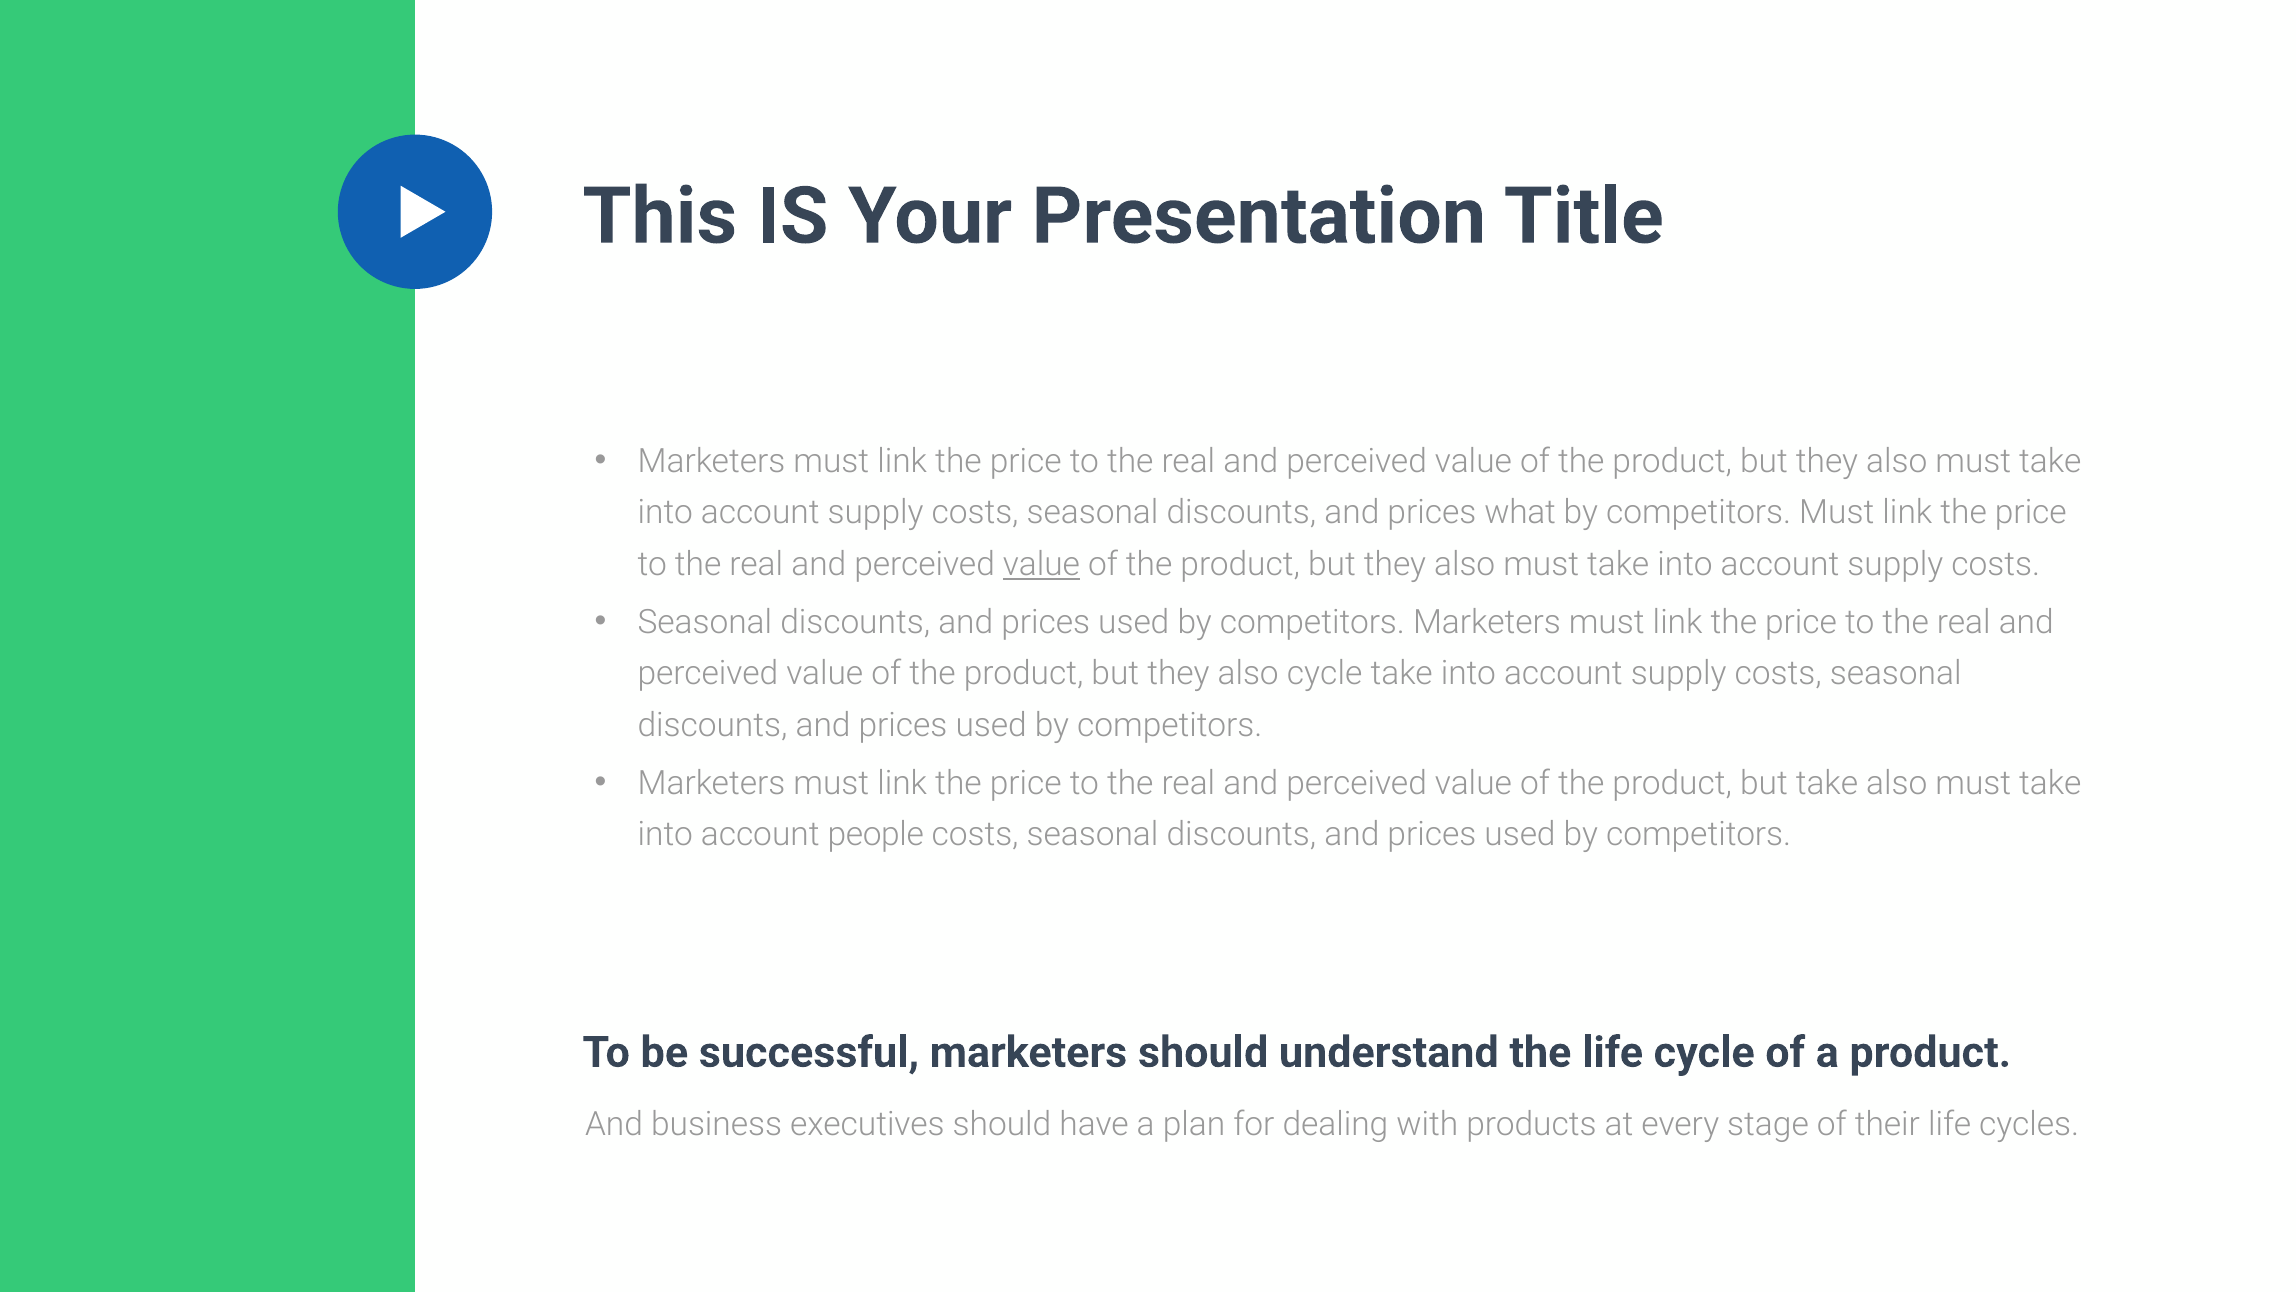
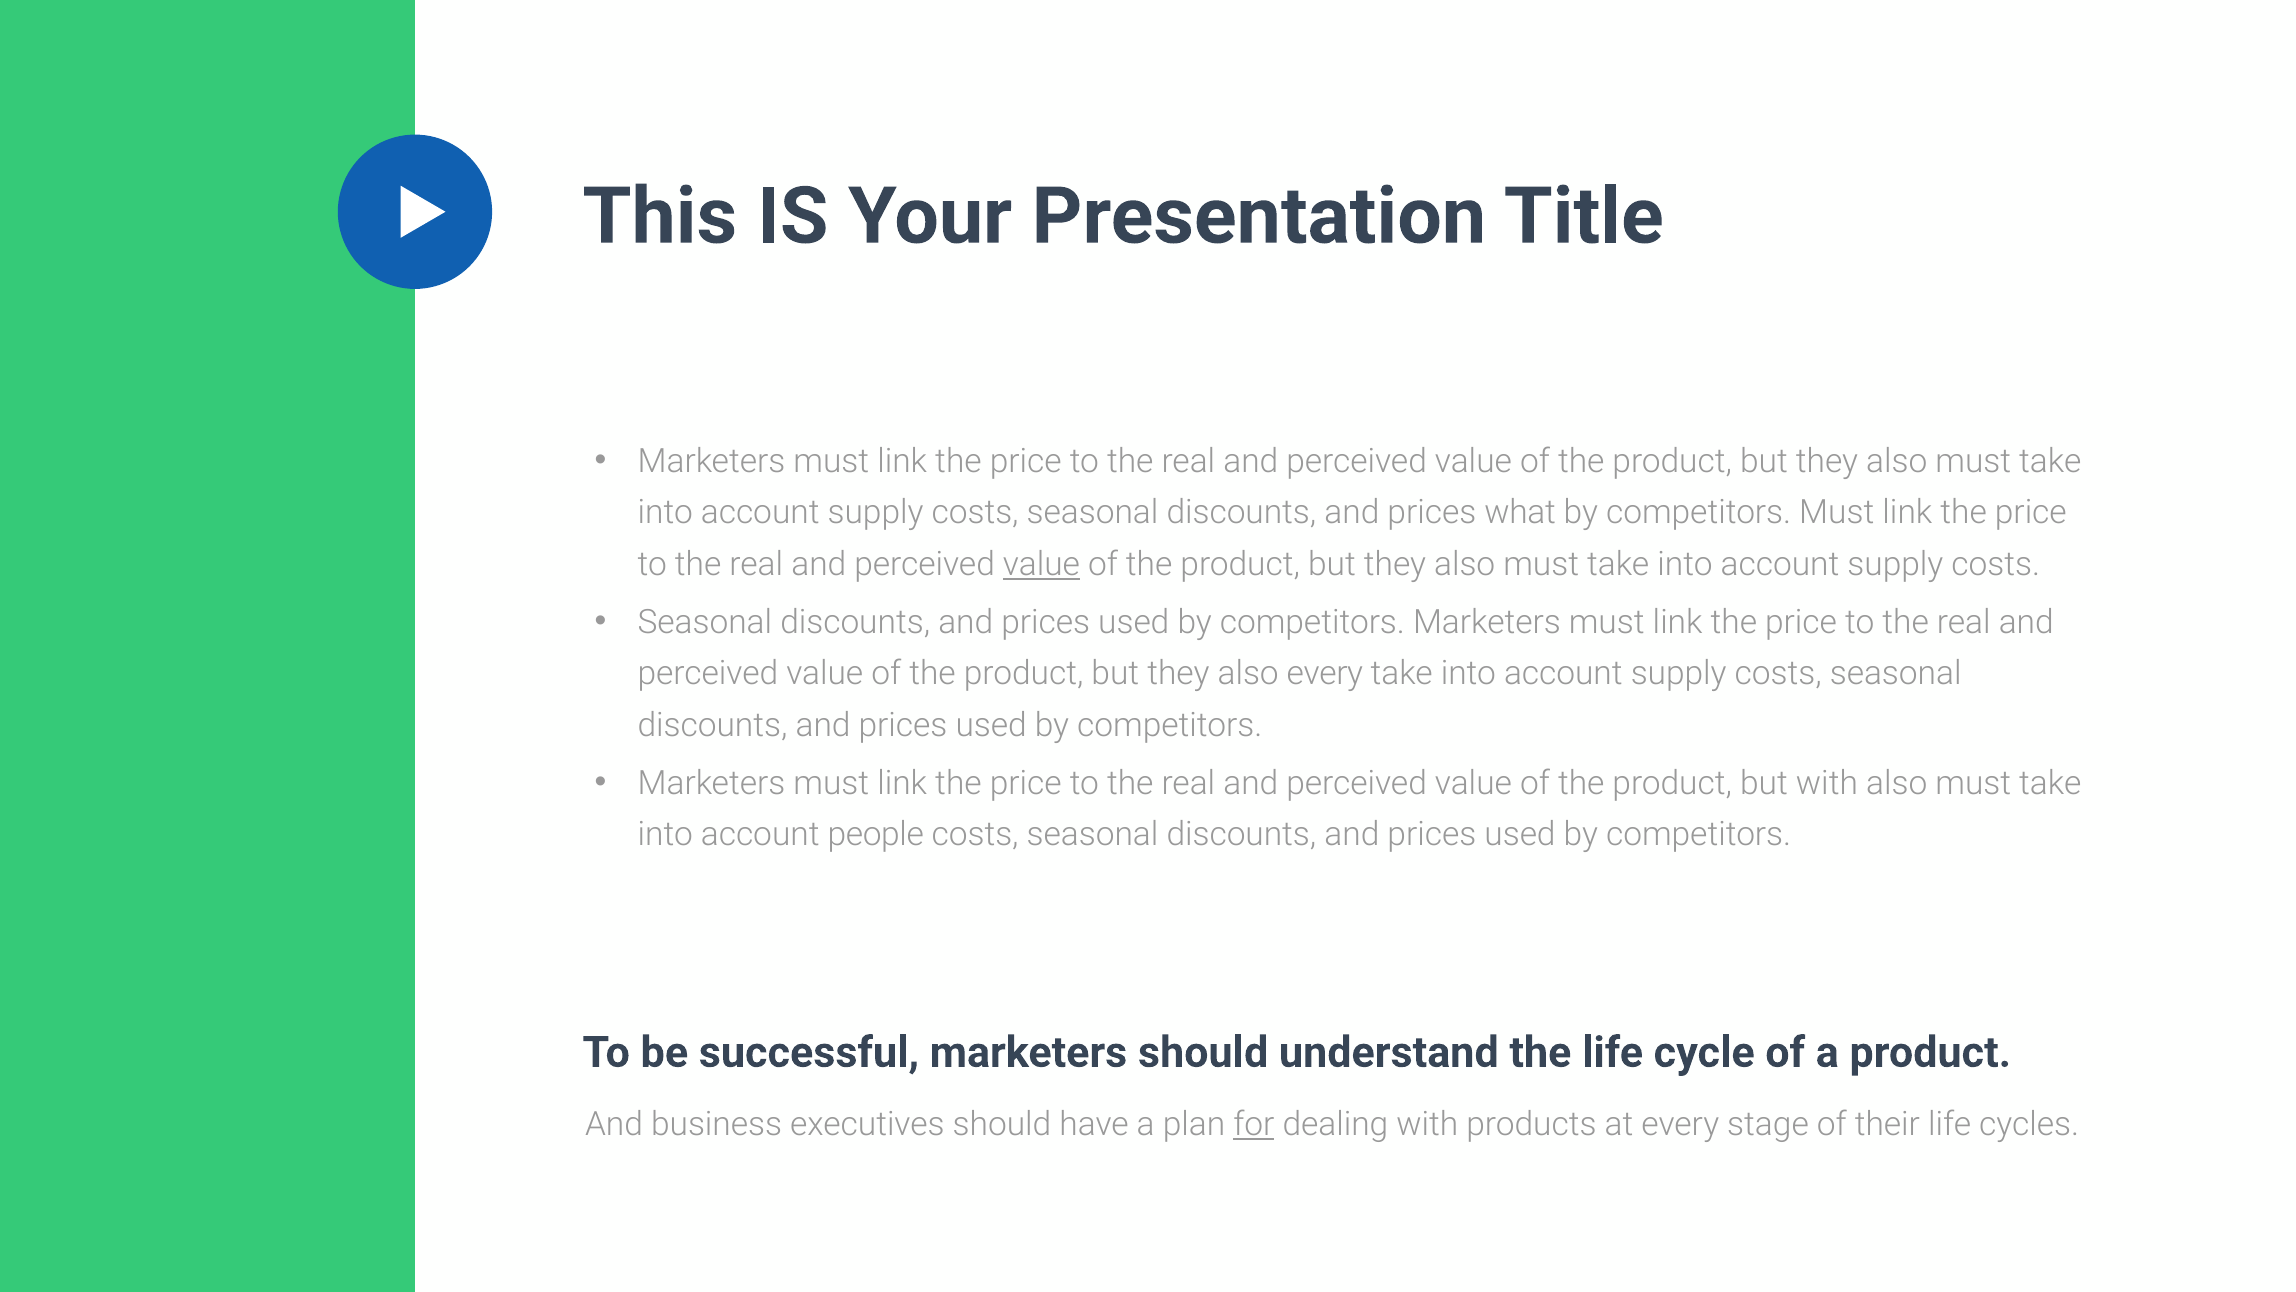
also cycle: cycle -> every
but take: take -> with
for underline: none -> present
